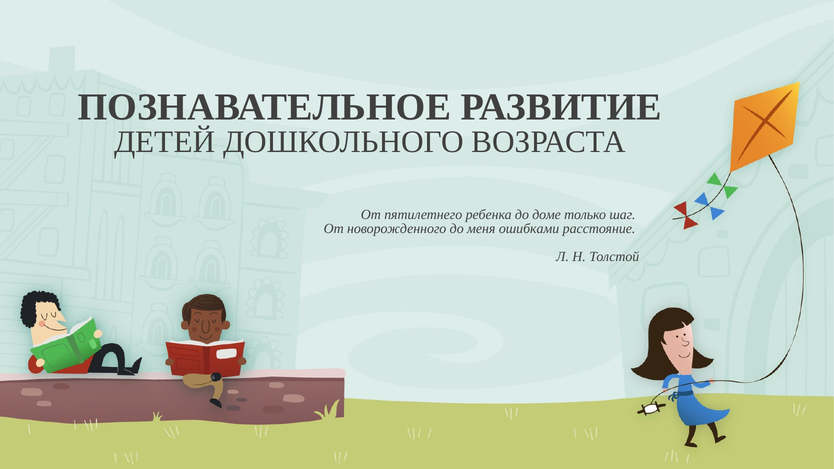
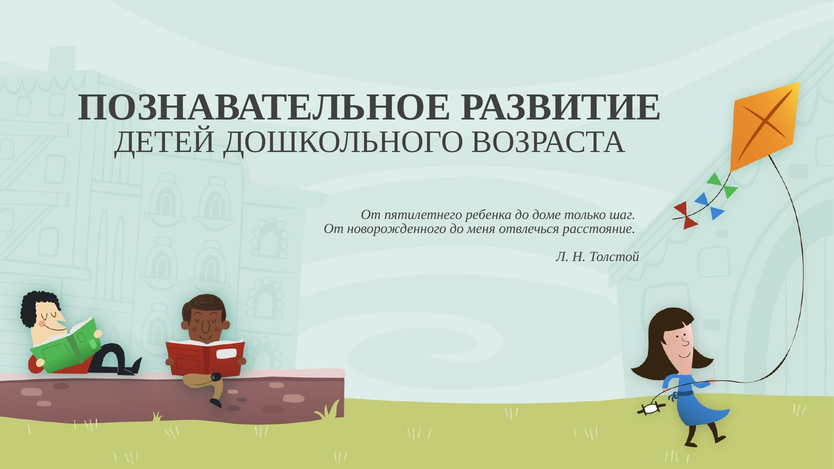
ошибками: ошибками -> отвлечься
